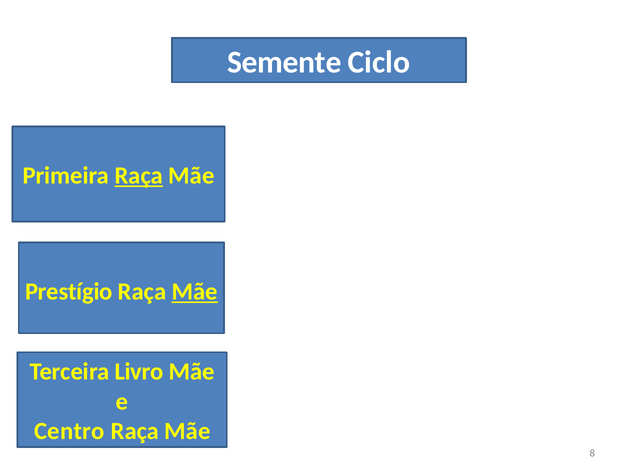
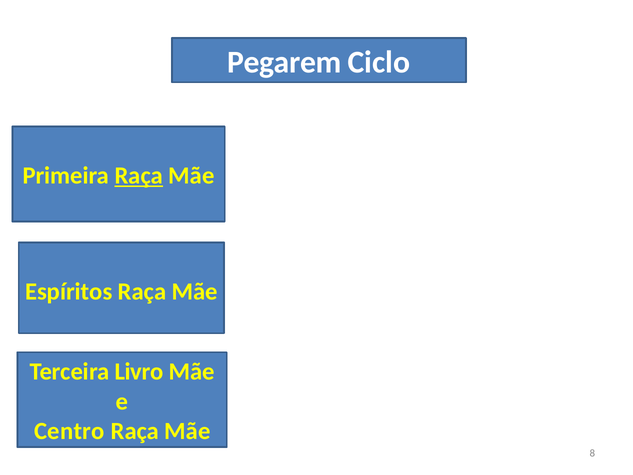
Semente: Semente -> Pegarem
Prestígio: Prestígio -> Espíritos
Mãe at (195, 292) underline: present -> none
